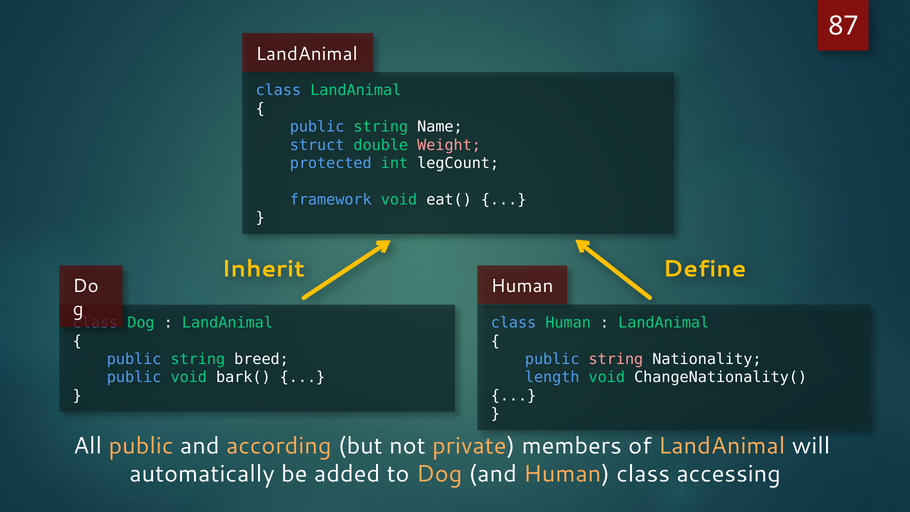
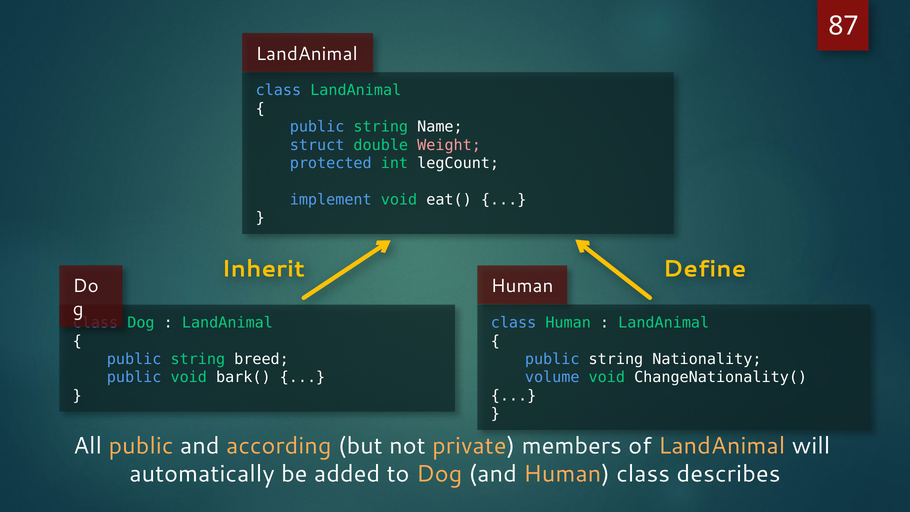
framework: framework -> implement
string at (616, 359) colour: pink -> white
length: length -> volume
accessing: accessing -> describes
